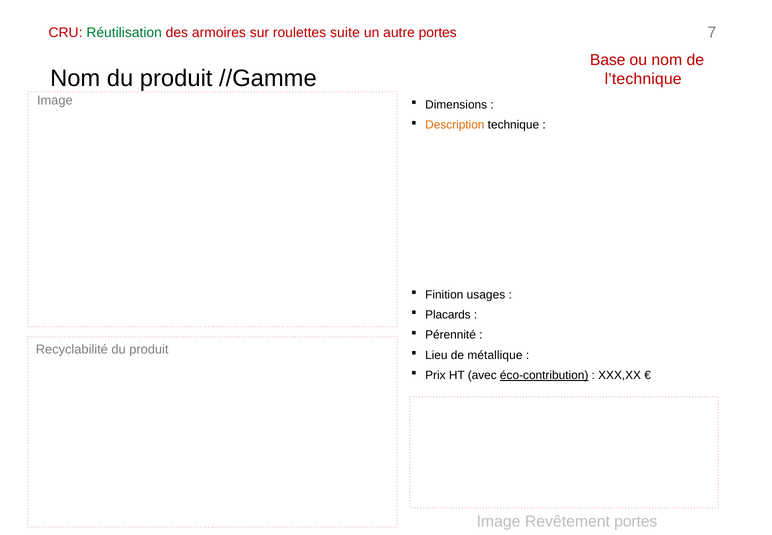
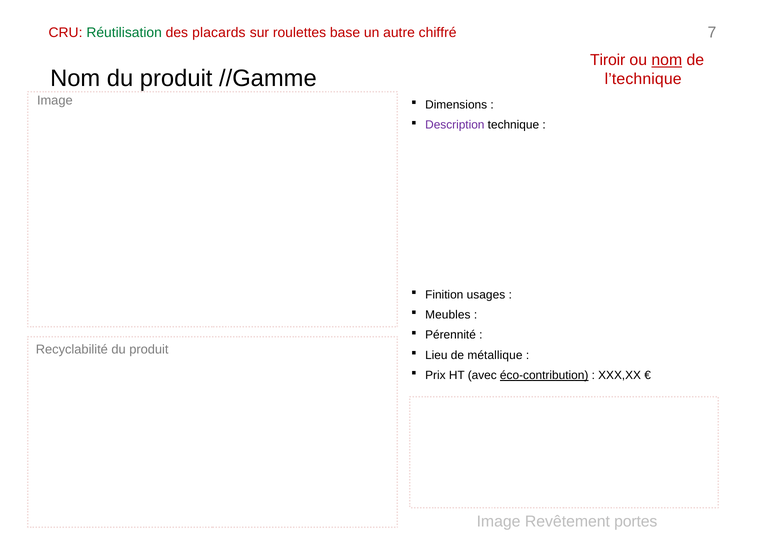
armoires: armoires -> placards
suite: suite -> base
autre portes: portes -> chiffré
Base: Base -> Tiroir
nom at (667, 60) underline: none -> present
Description colour: orange -> purple
Placards: Placards -> Meubles
